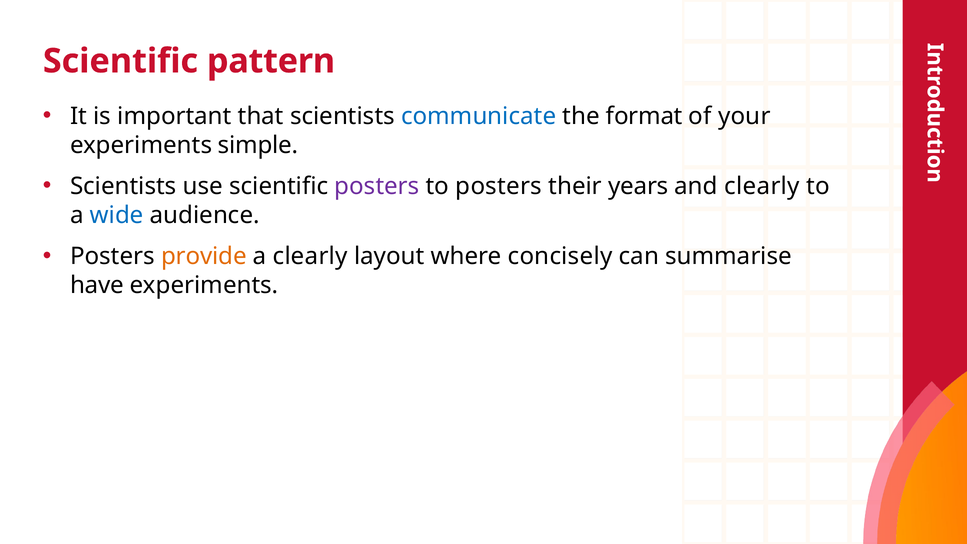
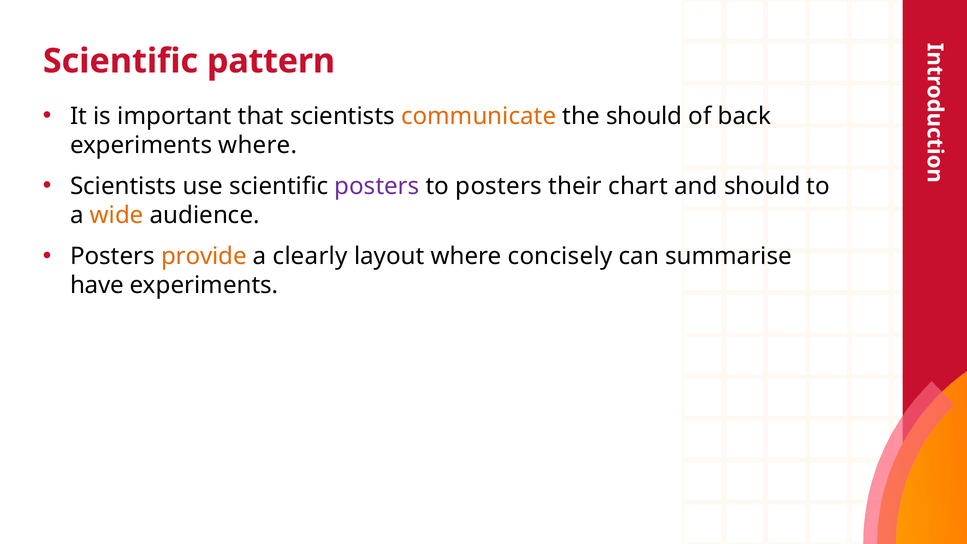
communicate colour: blue -> orange
the format: format -> should
your: your -> back
experiments simple: simple -> where
years: years -> chart
and clearly: clearly -> should
wide colour: blue -> orange
